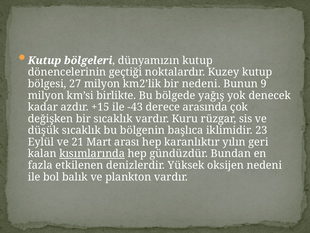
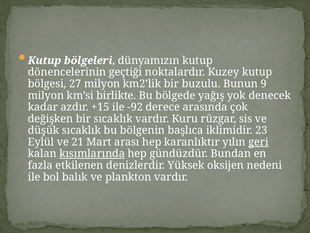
bir nedeni: nedeni -> buzulu
-43: -43 -> -92
geri underline: none -> present
